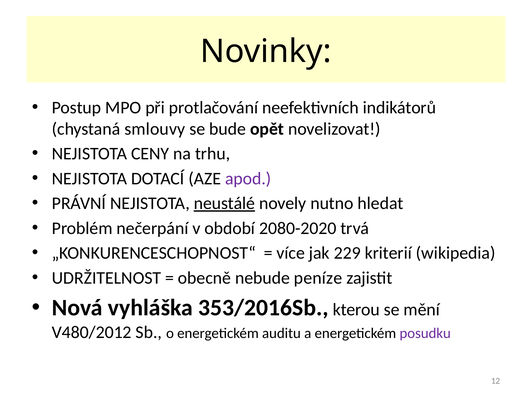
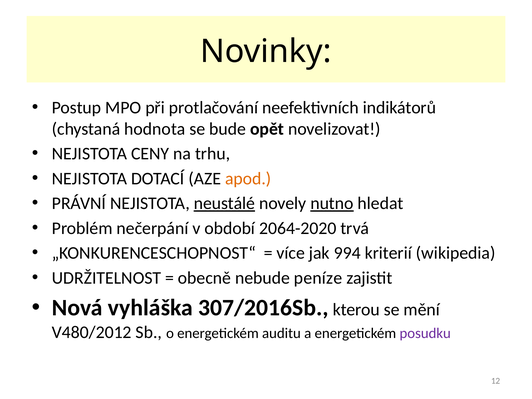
smlouvy: smlouvy -> hodnota
apod colour: purple -> orange
nutno underline: none -> present
2080-2020: 2080-2020 -> 2064-2020
229: 229 -> 994
353/2016Sb: 353/2016Sb -> 307/2016Sb
